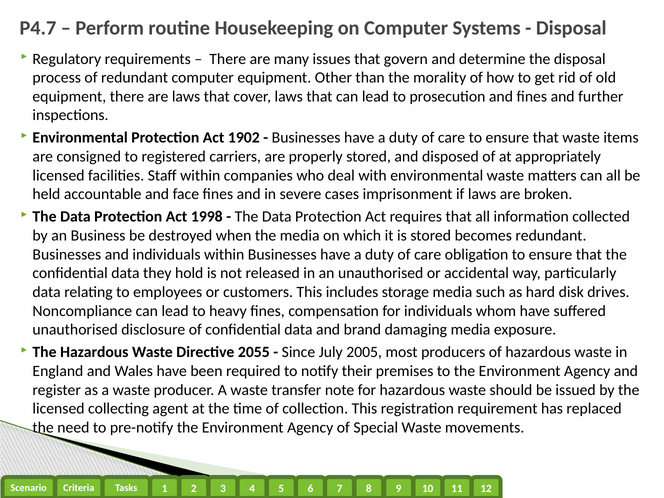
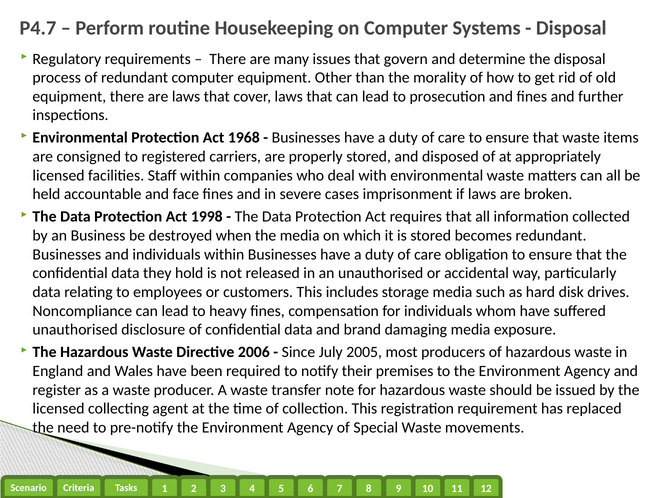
1902: 1902 -> 1968
2055: 2055 -> 2006
